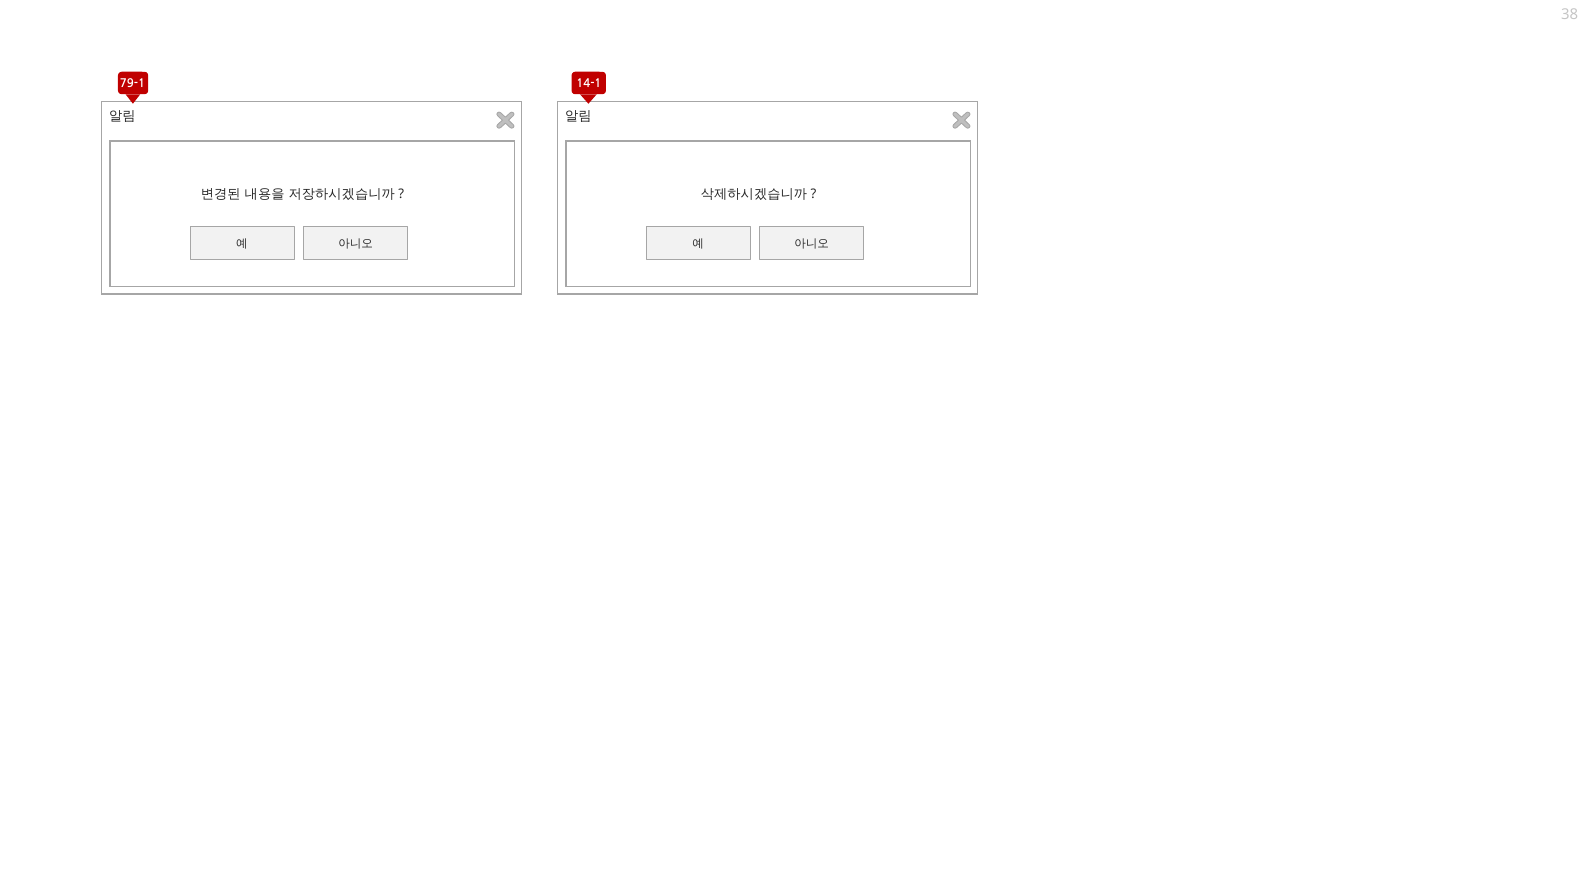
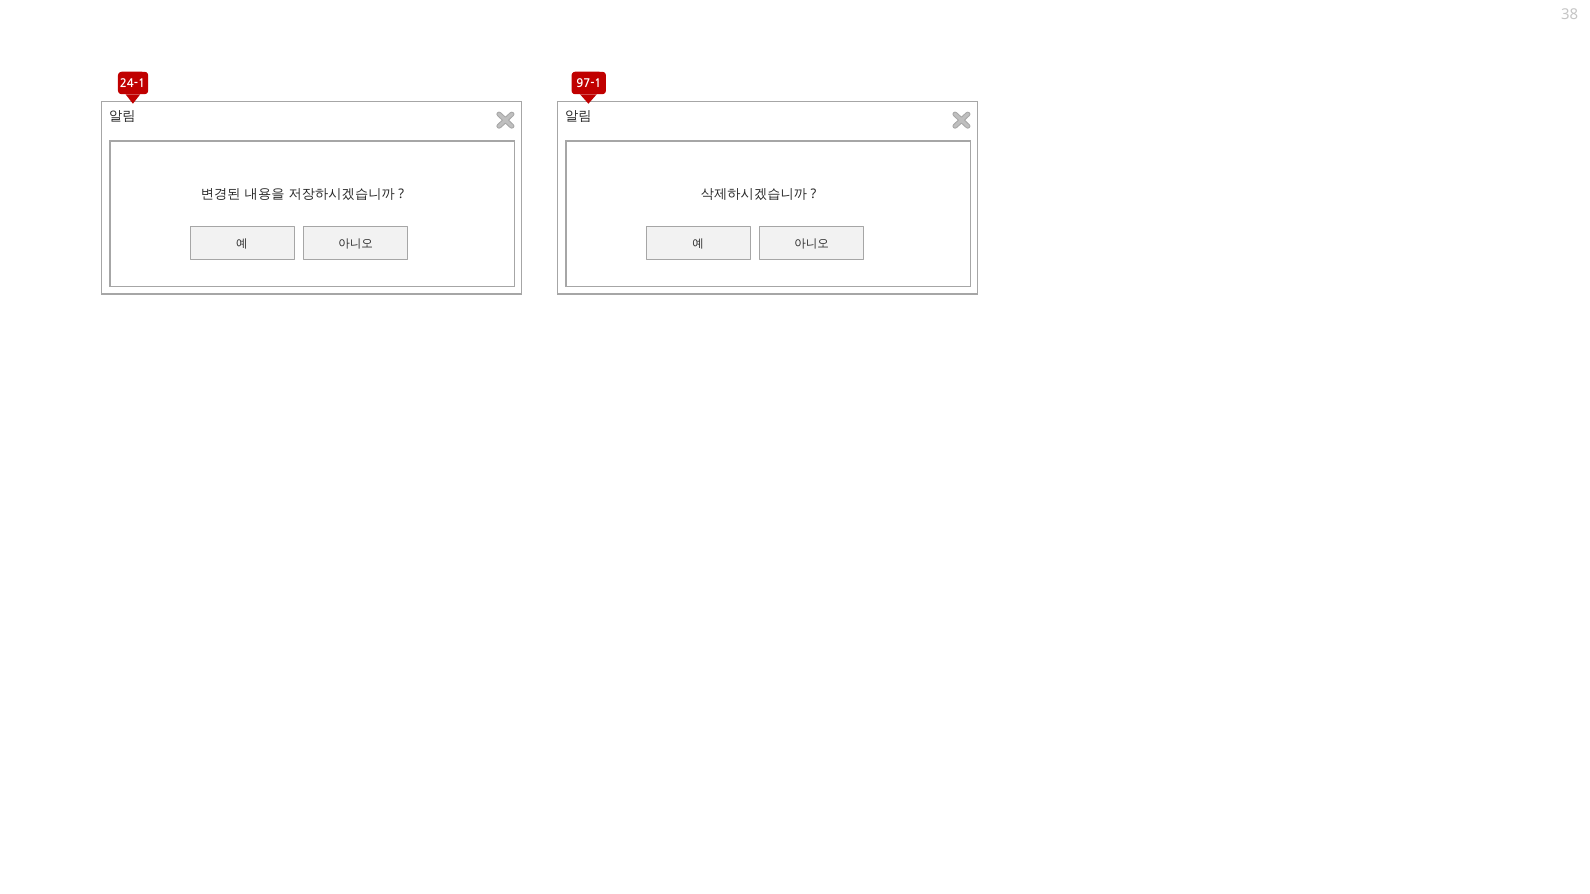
79-1: 79-1 -> 24-1
14-1: 14-1 -> 97-1
